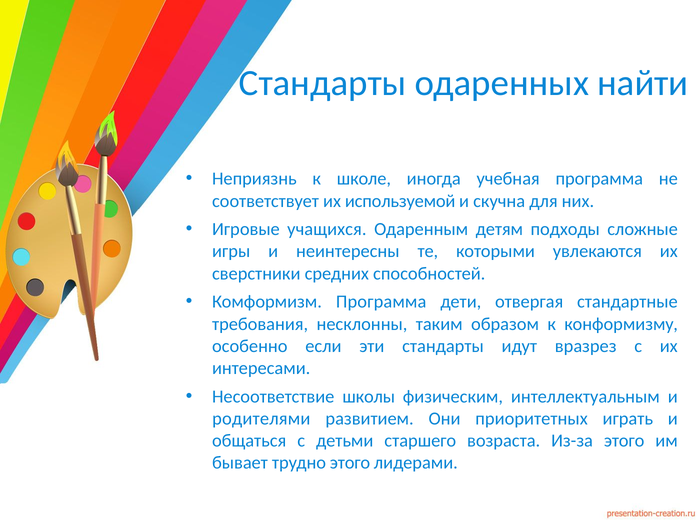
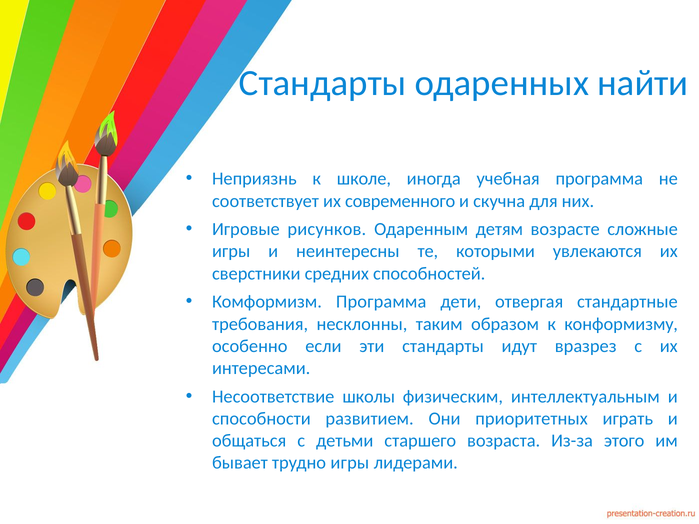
используемой: используемой -> современного
учащихся: учащихся -> рисунков
подходы: подходы -> возрасте
родителями: родителями -> способности
трудно этого: этого -> игры
